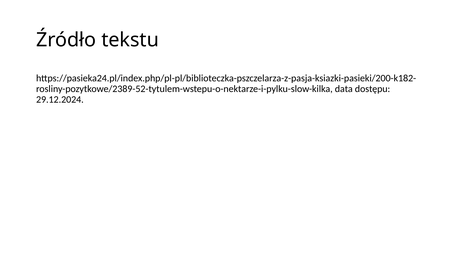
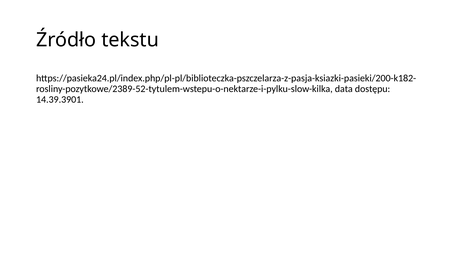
29.12.2024: 29.12.2024 -> 14.39.3901
